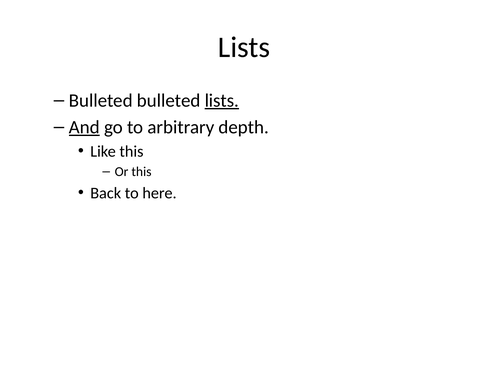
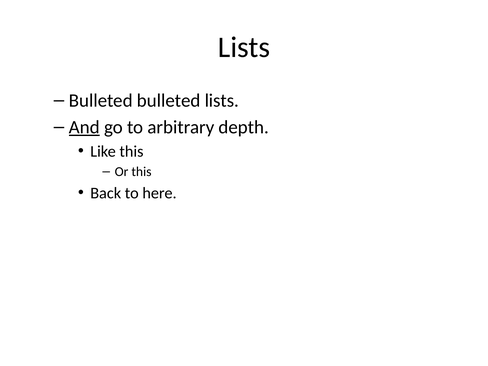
lists at (222, 101) underline: present -> none
